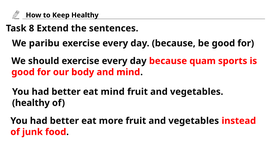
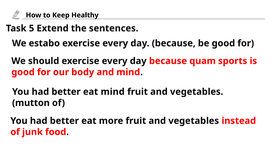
8: 8 -> 5
paribu: paribu -> estabo
healthy at (31, 102): healthy -> mutton
